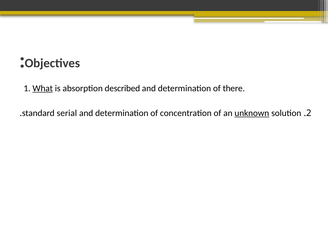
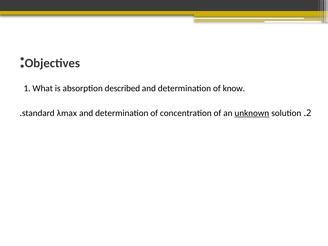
What underline: present -> none
there: there -> know
serial: serial -> λmax
